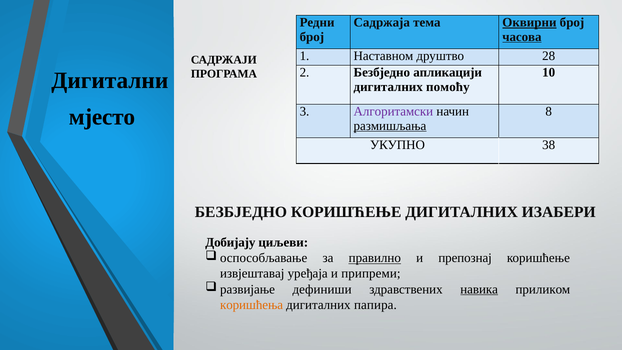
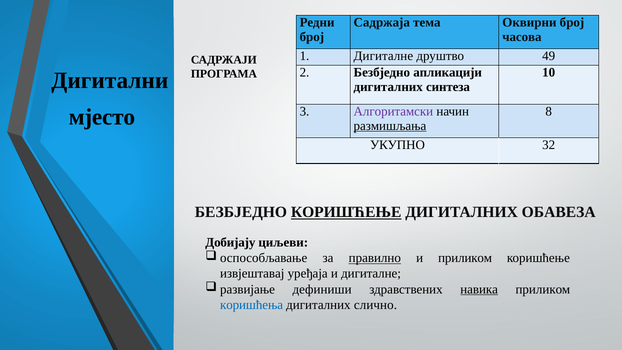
Оквирни underline: present -> none
часова underline: present -> none
1 Наставном: Наставном -> Дигиталне
28: 28 -> 49
помоћу: помоћу -> синтеза
38: 38 -> 32
КОРИШЋЕЊЕ at (346, 212) underline: none -> present
ИЗАБЕРИ: ИЗАБЕРИ -> ОБАВЕЗА
и препознај: препознај -> приликом
и припреми: припреми -> дигиталне
коришћења colour: orange -> blue
папира: папира -> слично
